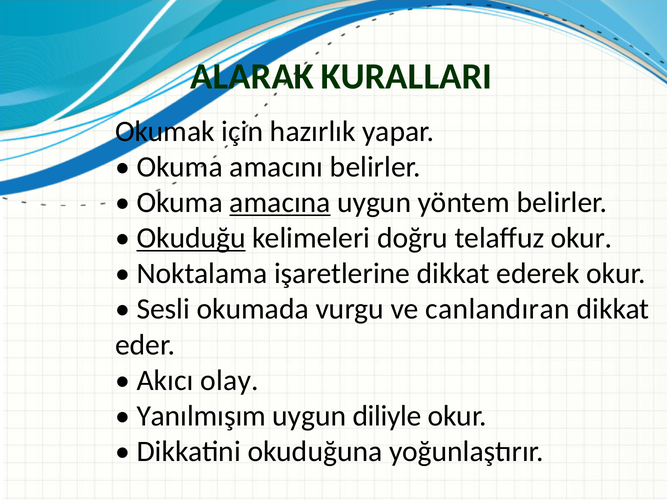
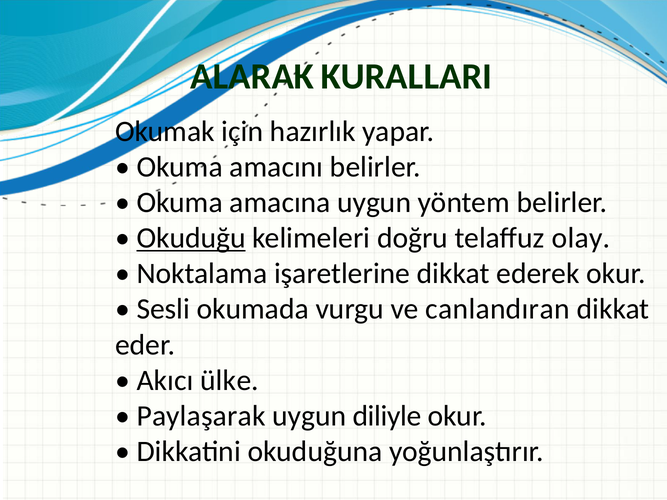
amacına underline: present -> none
telaffuz okur: okur -> olay
olay: olay -> ülke
Yanılmışım: Yanılmışım -> Paylaşarak
